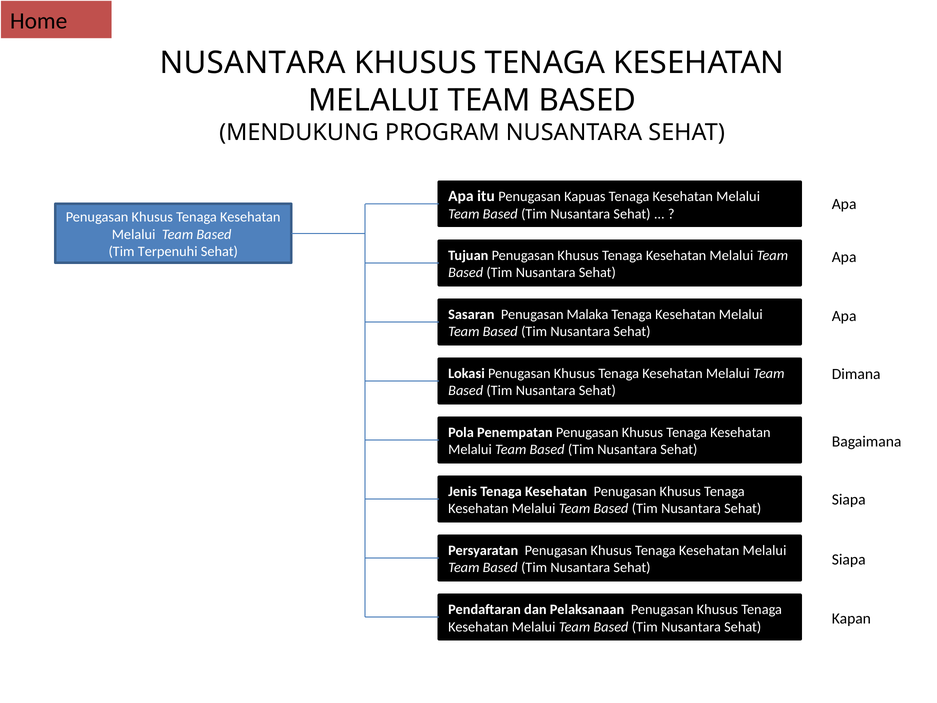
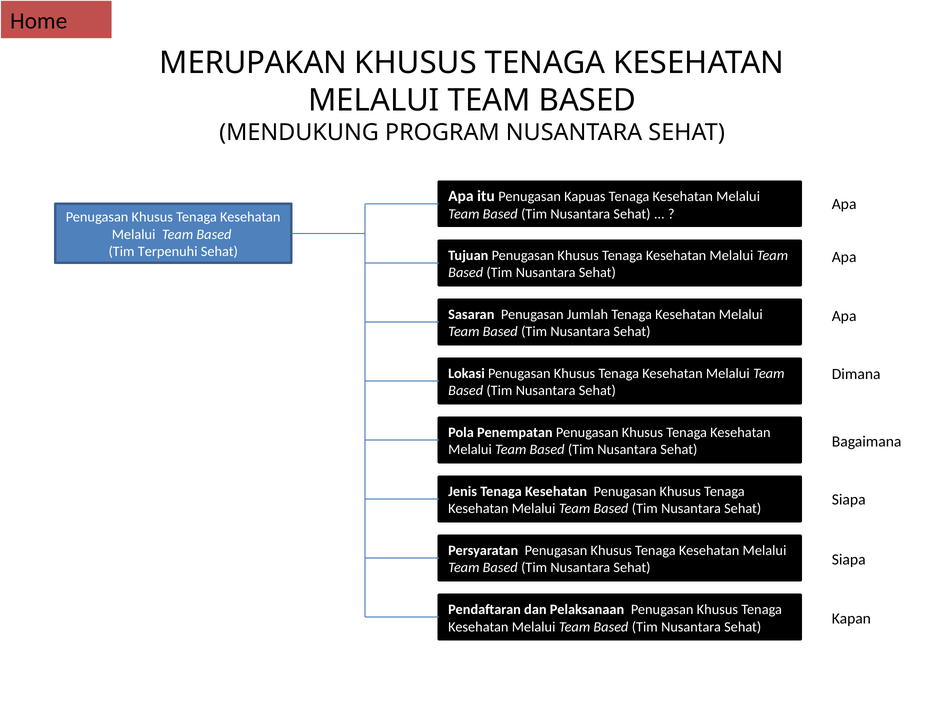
NUSANTARA at (253, 63): NUSANTARA -> MERUPAKAN
Malaka: Malaka -> Jumlah
